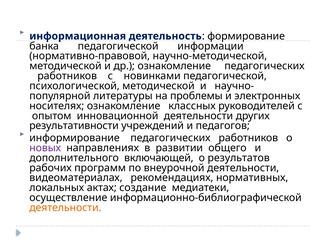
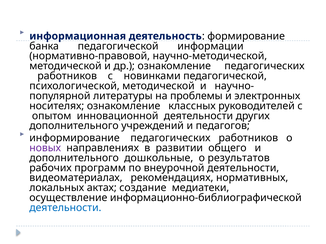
результативности at (74, 126): результативности -> дополнительного
включающей: включающей -> дошкольные
деятельности at (65, 208) colour: orange -> blue
